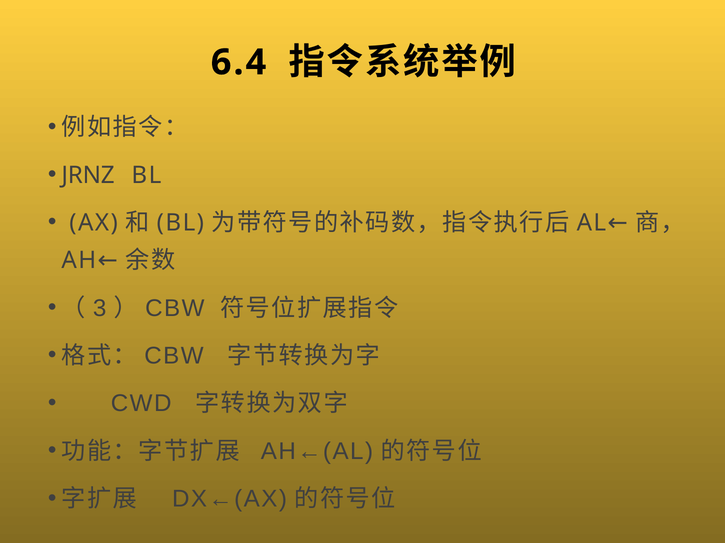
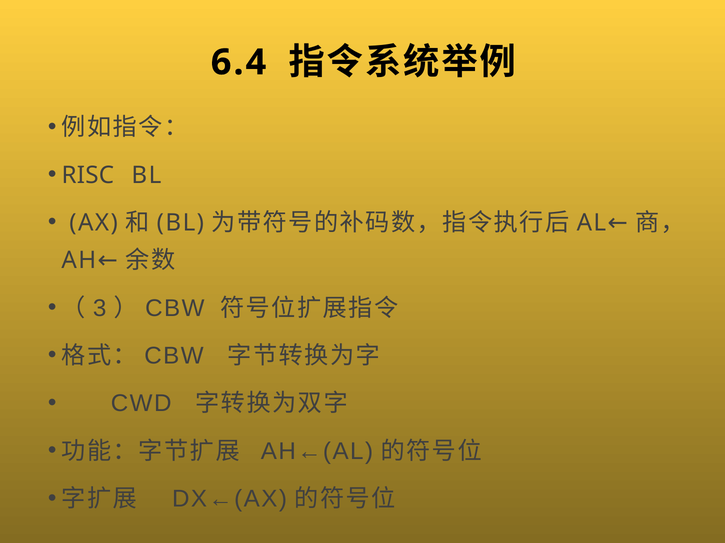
JRNZ: JRNZ -> RISC
